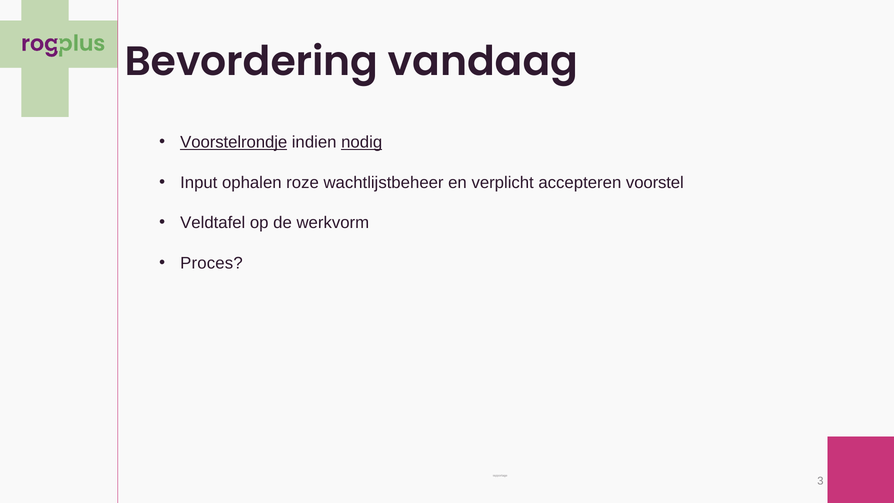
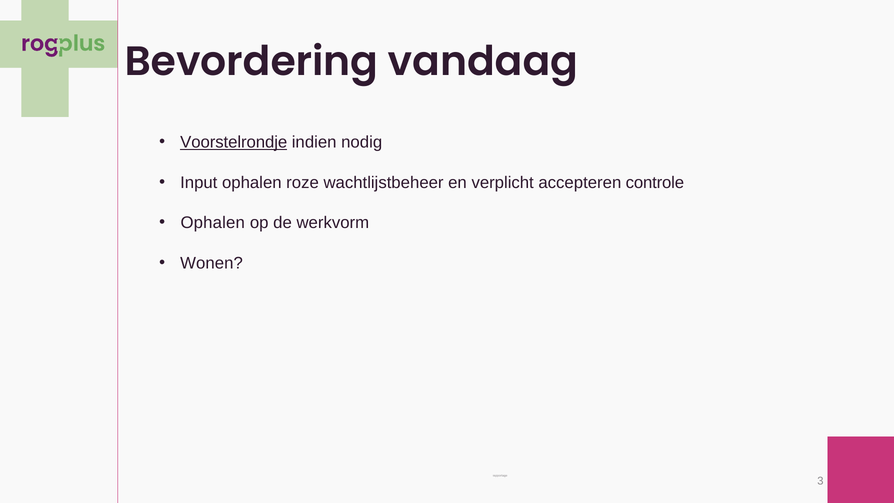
nodig underline: present -> none
voorstel: voorstel -> controle
Veldtafel at (213, 223): Veldtafel -> Ophalen
Proces: Proces -> Wonen
